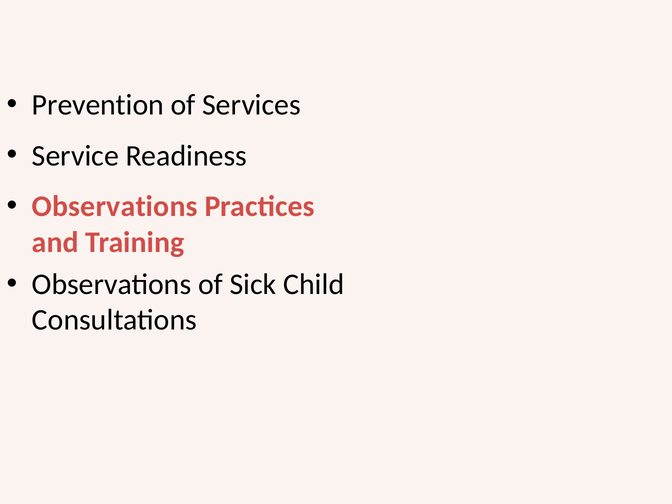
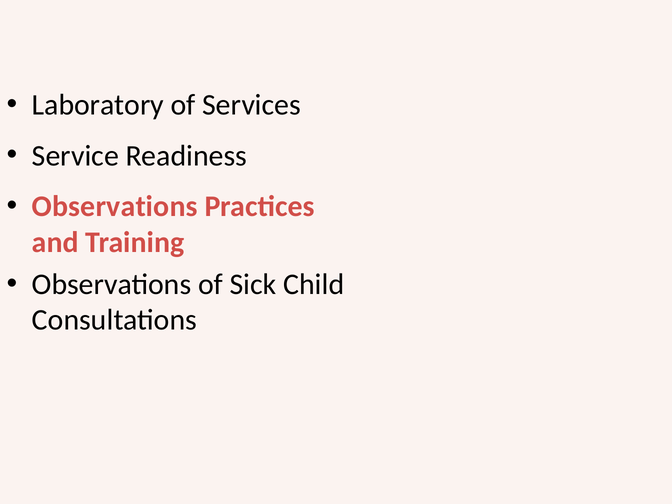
Prevention: Prevention -> Laboratory
